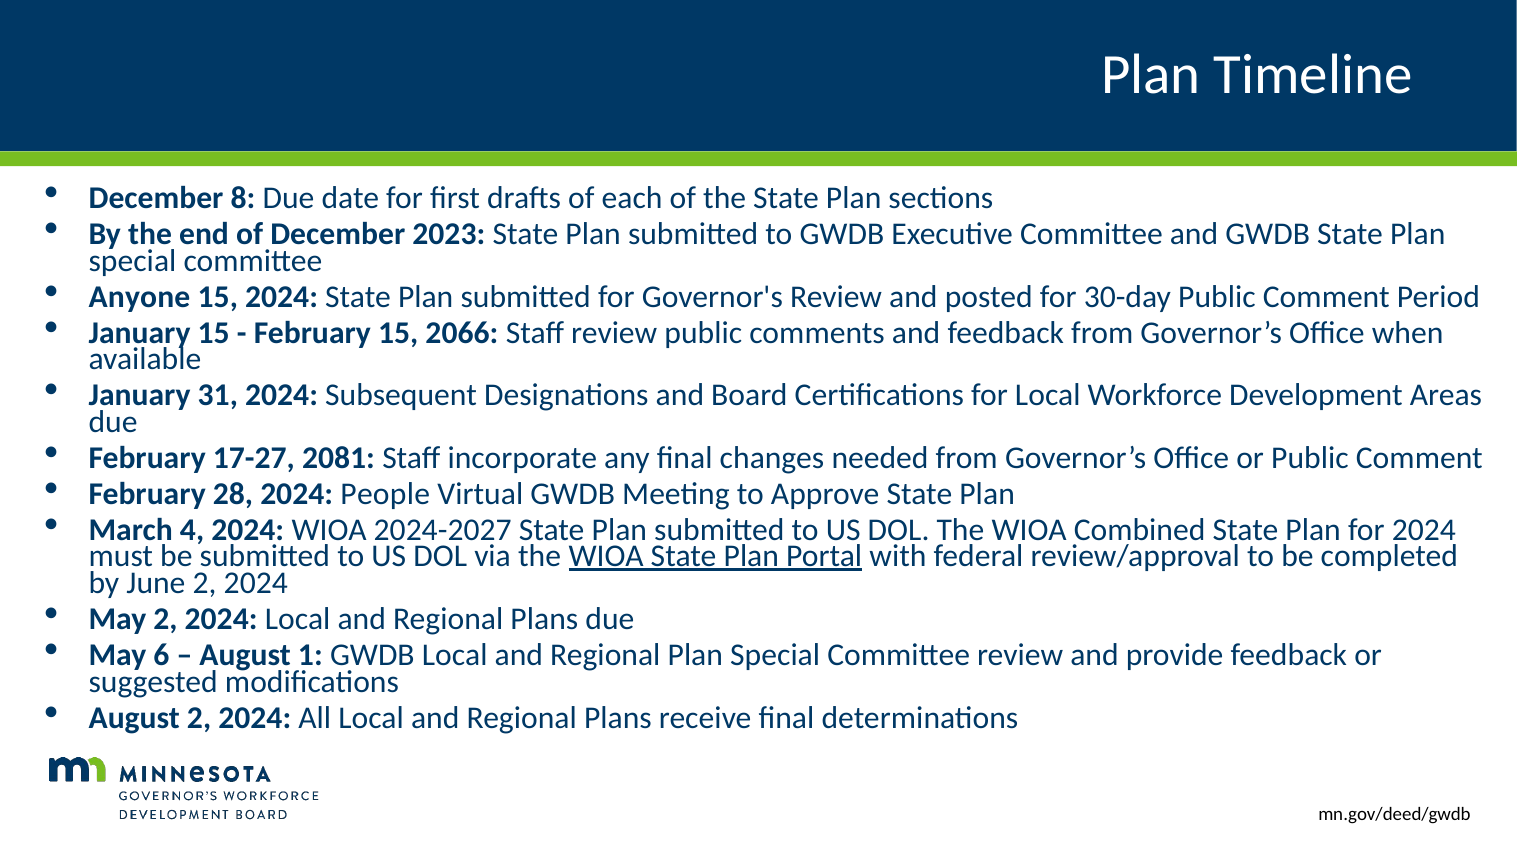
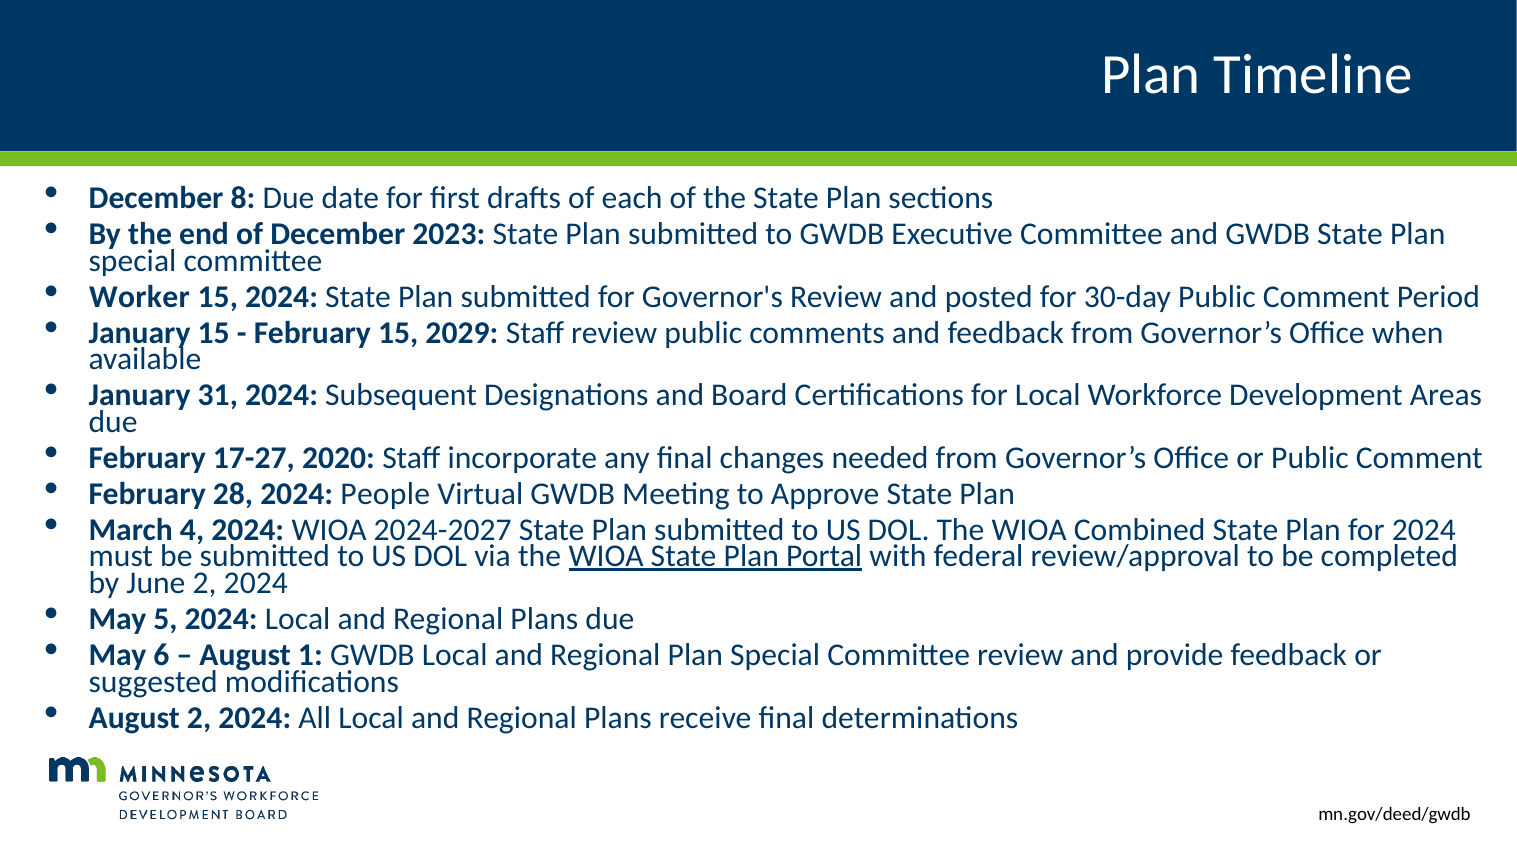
Anyone: Anyone -> Worker
2066: 2066 -> 2029
2081: 2081 -> 2020
May 2: 2 -> 5
